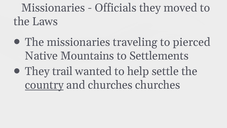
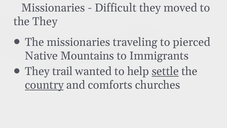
Officials: Officials -> Difficult
the Laws: Laws -> They
Settlements: Settlements -> Immigrants
settle underline: none -> present
and churches: churches -> comforts
